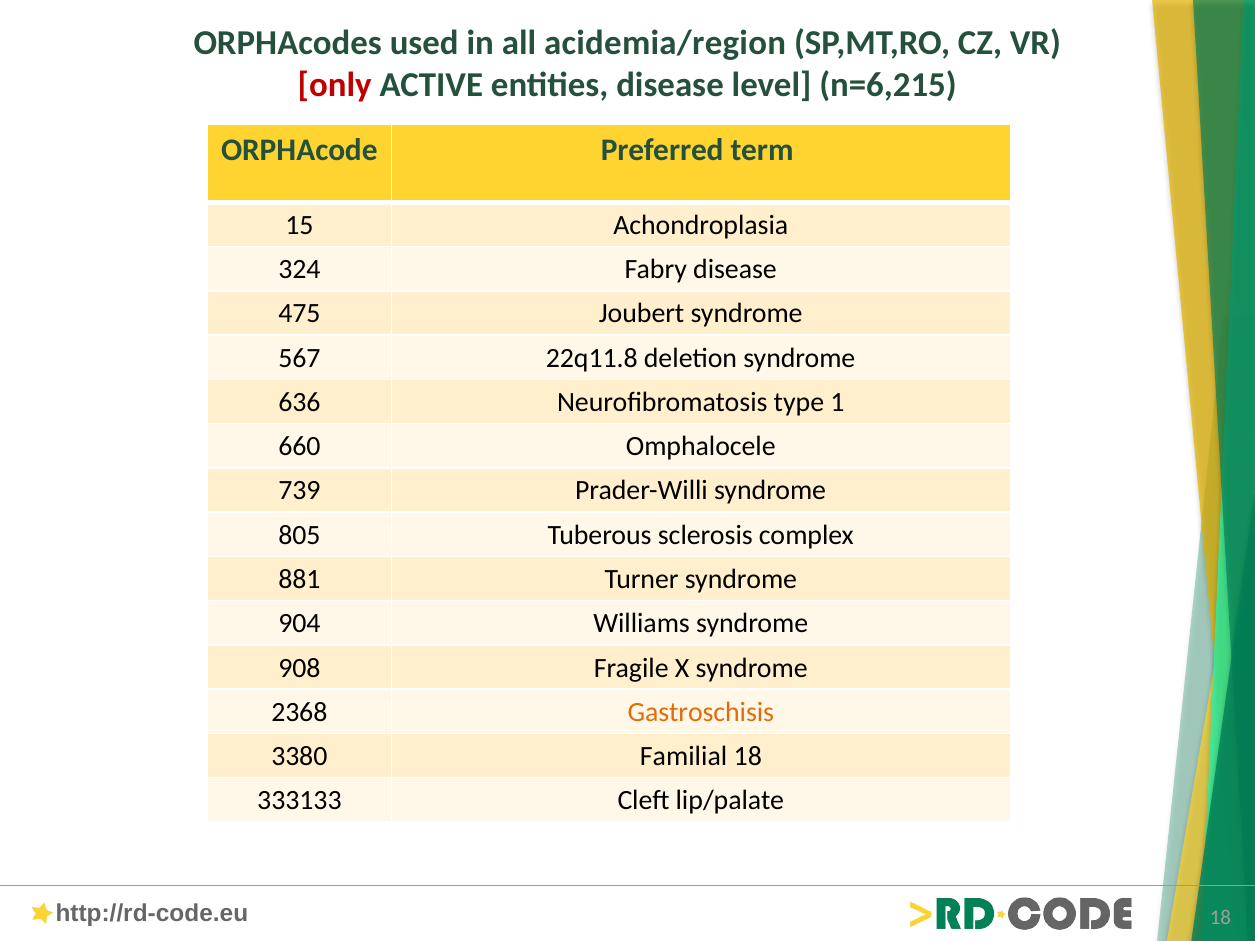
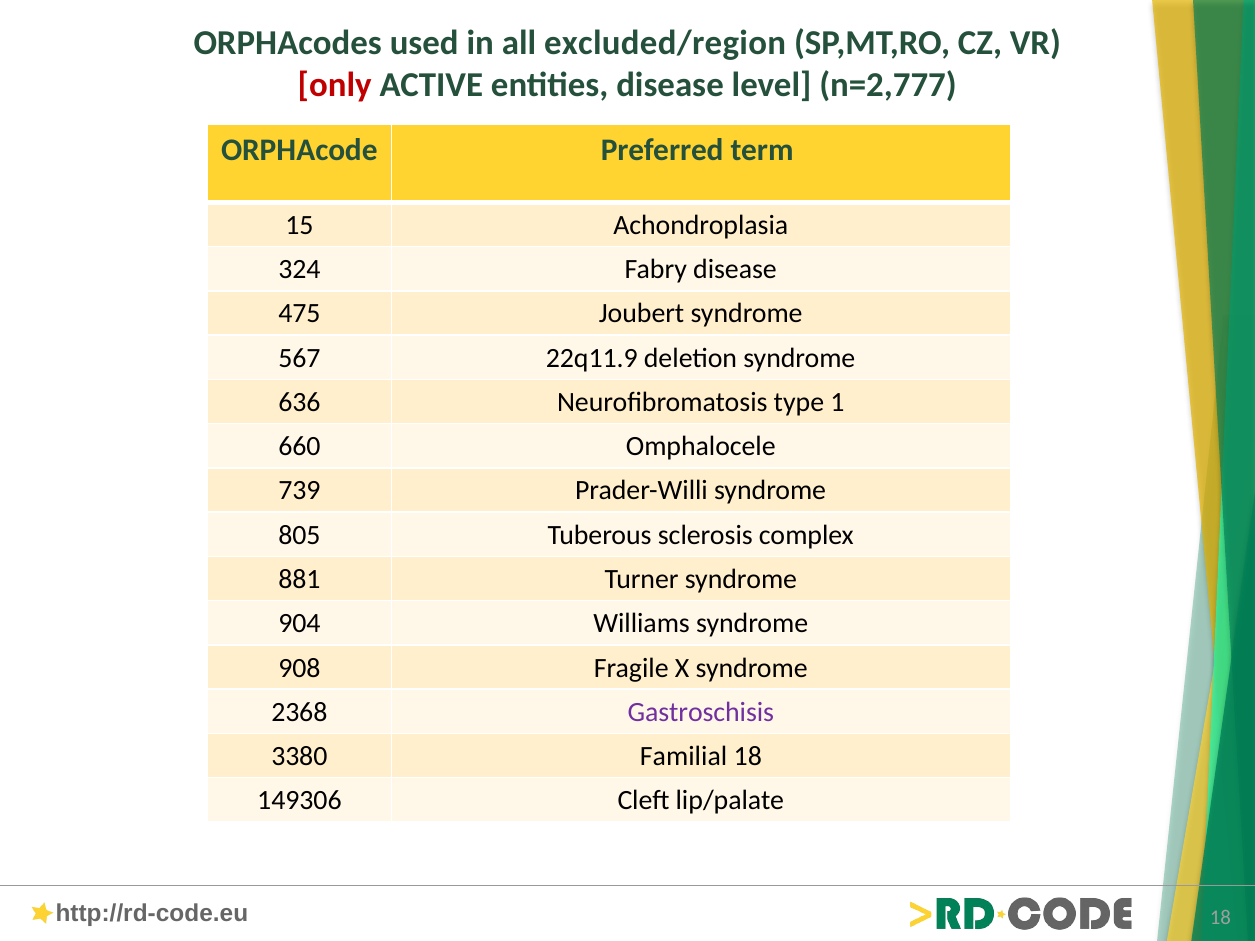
acidemia/region: acidemia/region -> excluded/region
n=6,215: n=6,215 -> n=2,777
22q11.8: 22q11.8 -> 22q11.9
Gastroschisis colour: orange -> purple
333133: 333133 -> 149306
